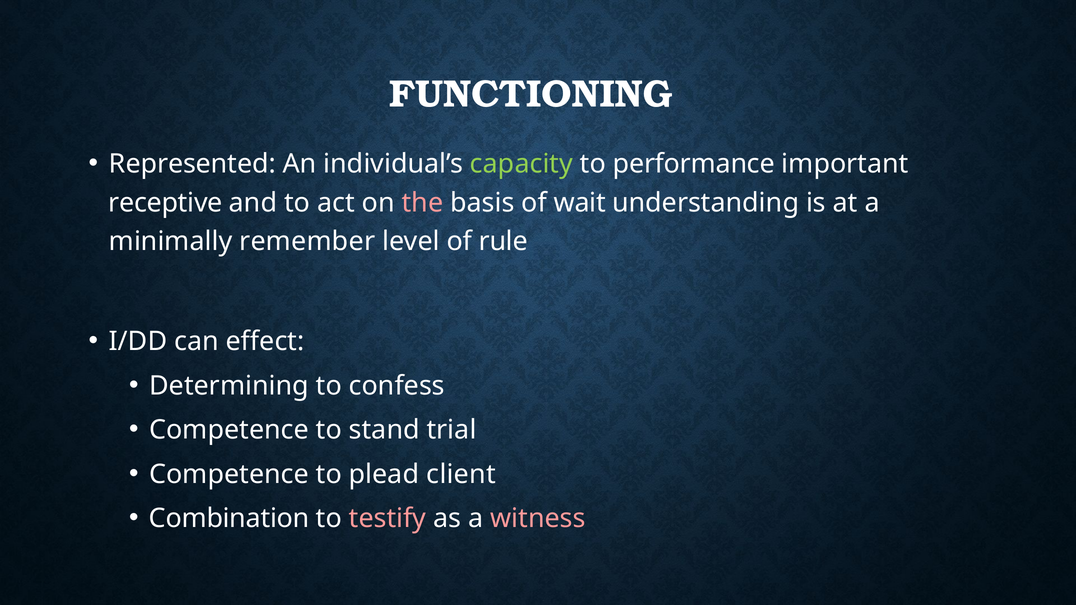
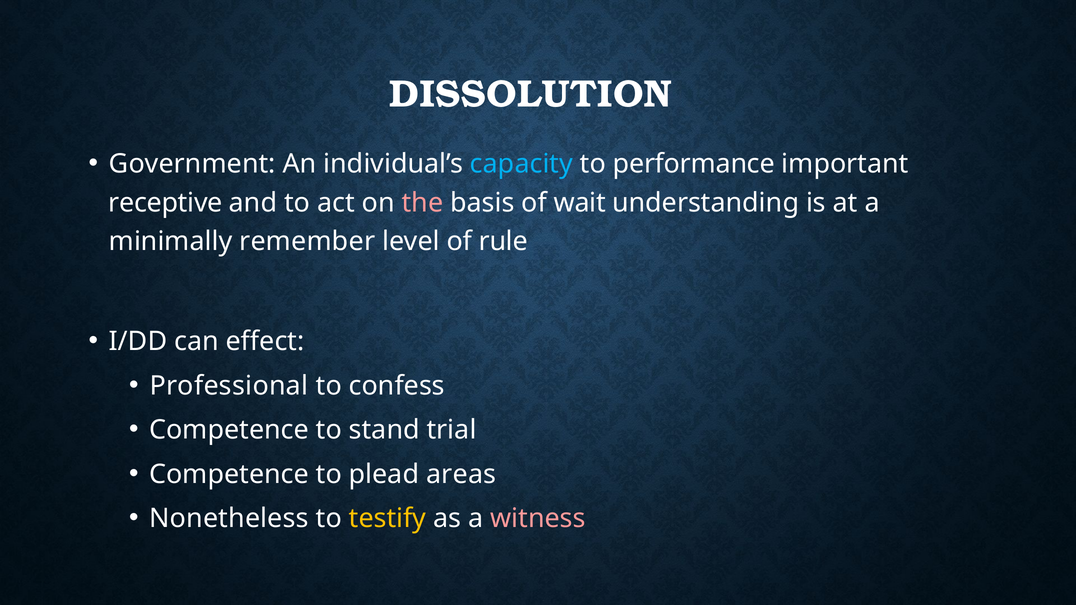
FUNCTIONING: FUNCTIONING -> DISSOLUTION
Represented: Represented -> Government
capacity colour: light green -> light blue
Determining: Determining -> Professional
client: client -> areas
Combination: Combination -> Nonetheless
testify colour: pink -> yellow
